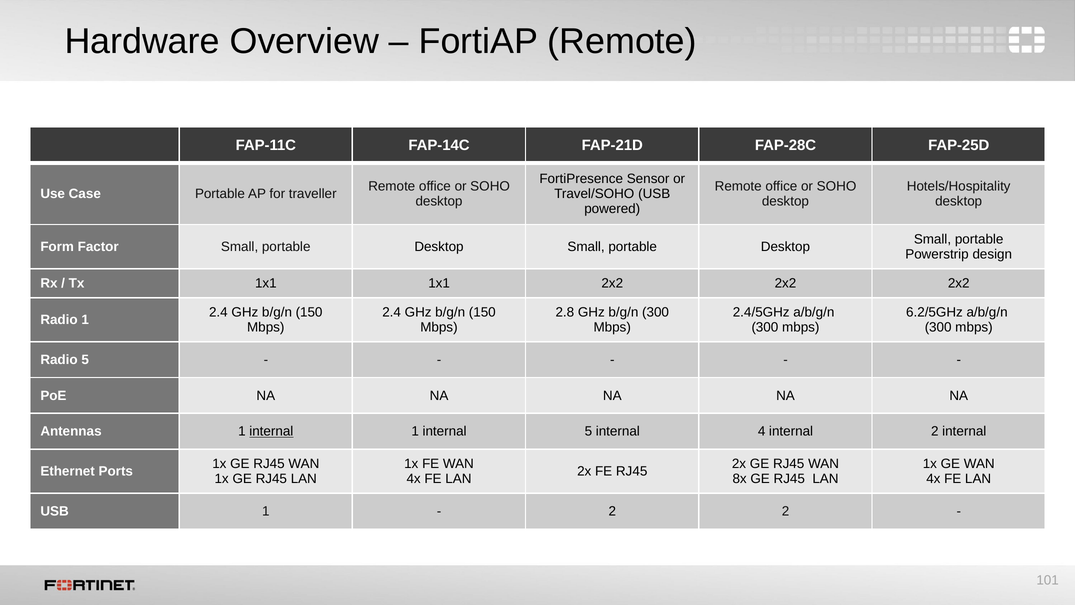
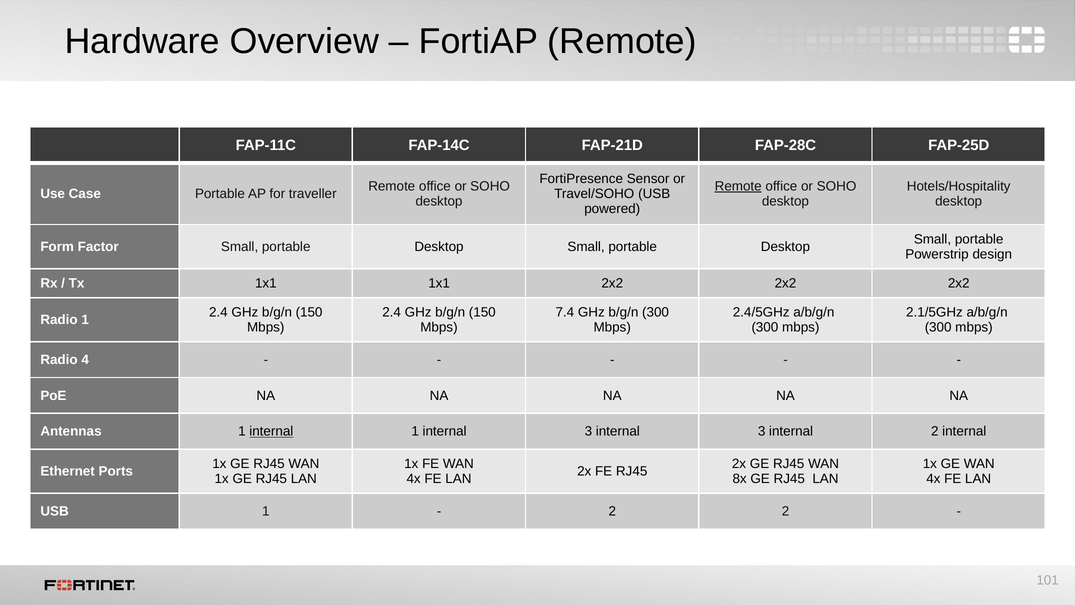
Remote at (738, 186) underline: none -> present
2.8: 2.8 -> 7.4
6.2/5GHz: 6.2/5GHz -> 2.1/5GHz
Radio 5: 5 -> 4
1 internal 5: 5 -> 3
4 at (762, 431): 4 -> 3
